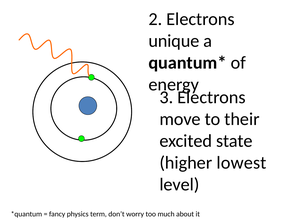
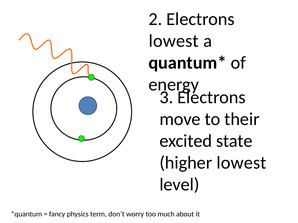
unique at (174, 41): unique -> lowest
